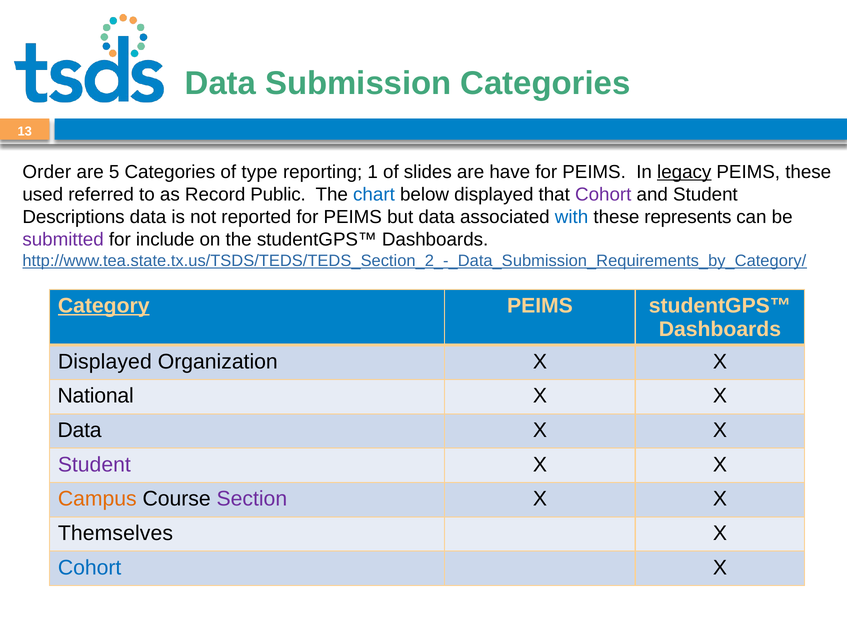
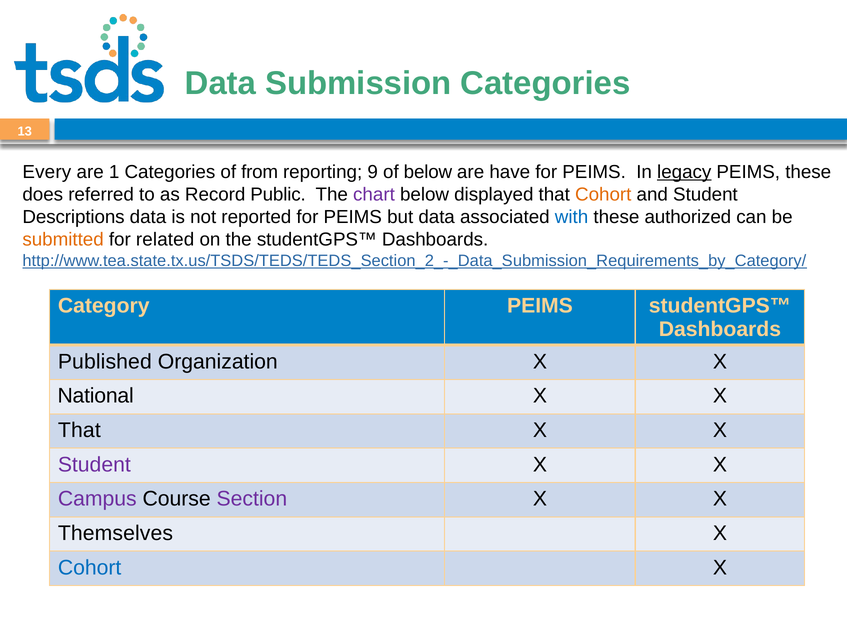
Order: Order -> Every
5: 5 -> 1
type: type -> from
1: 1 -> 9
of slides: slides -> below
used: used -> does
chart colour: blue -> purple
Cohort at (603, 195) colour: purple -> orange
represents: represents -> authorized
submitted colour: purple -> orange
include: include -> related
Category underline: present -> none
Displayed at (105, 362): Displayed -> Published
Data at (80, 430): Data -> That
Campus colour: orange -> purple
